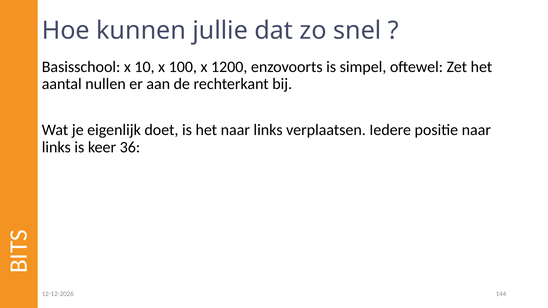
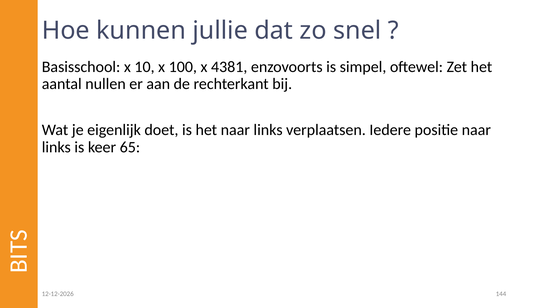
1200: 1200 -> 4381
36: 36 -> 65
